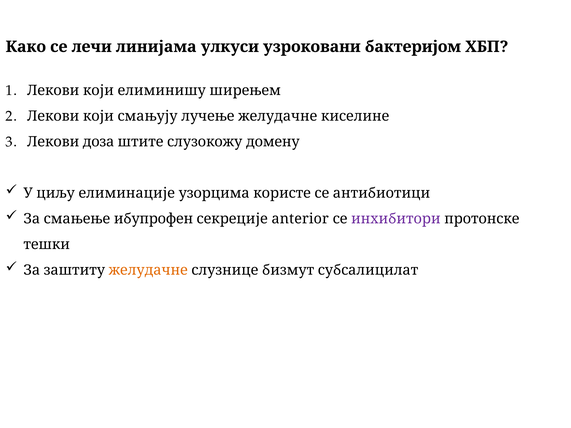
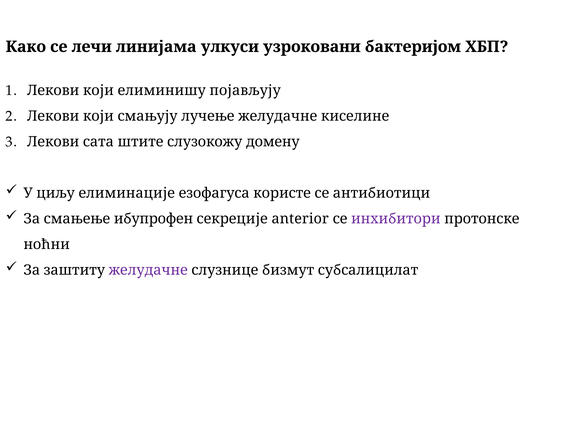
ширењем: ширењем -> појављују
доза: доза -> сата
узорцима: узорцима -> езофагуса
тешки: тешки -> ноћни
желудачне at (148, 270) colour: orange -> purple
